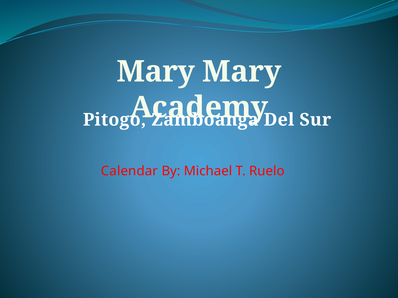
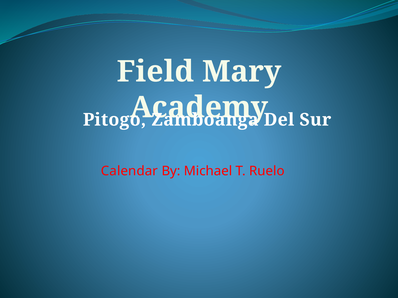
Mary at (156, 72): Mary -> Field
